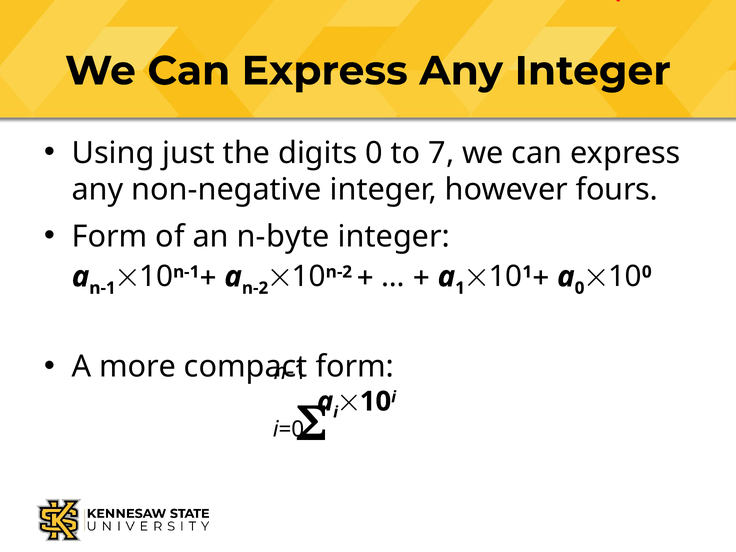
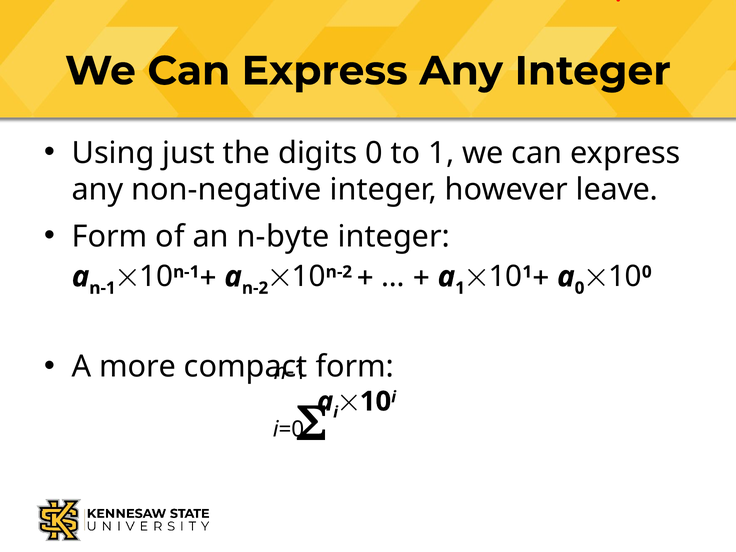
to 7: 7 -> 1
fours: fours -> leave
